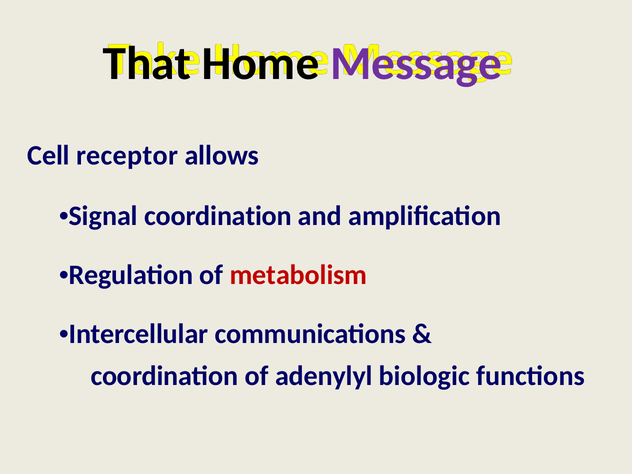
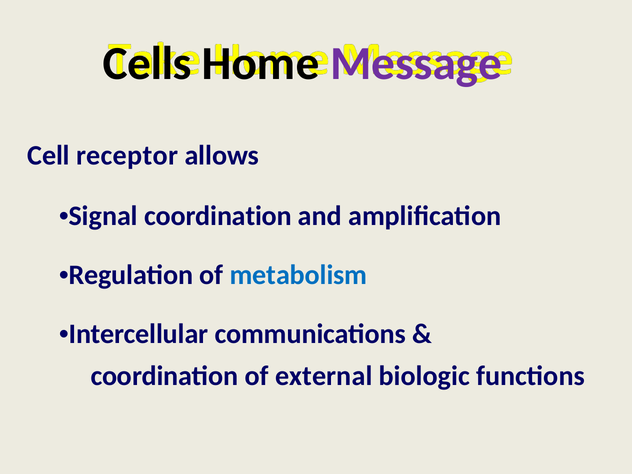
That: That -> Cells
metabolism colour: red -> blue
adenylyl: adenylyl -> external
